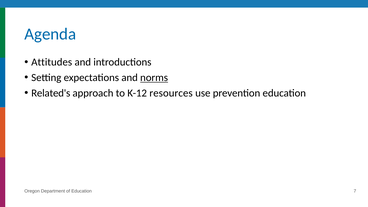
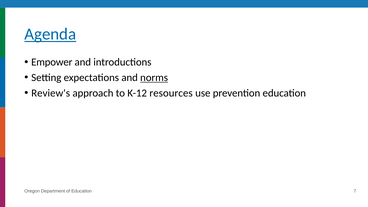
Agenda underline: none -> present
Attitudes: Attitudes -> Empower
Related's: Related's -> Review's
